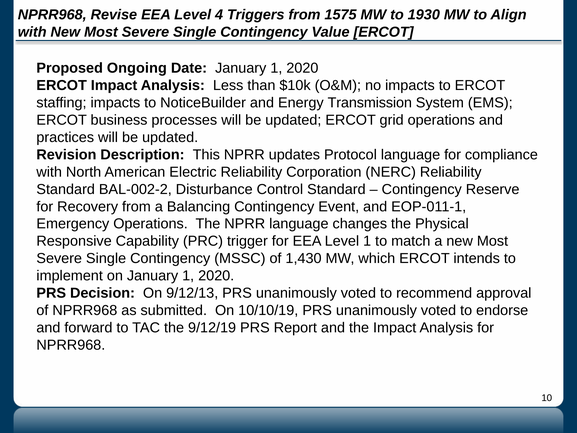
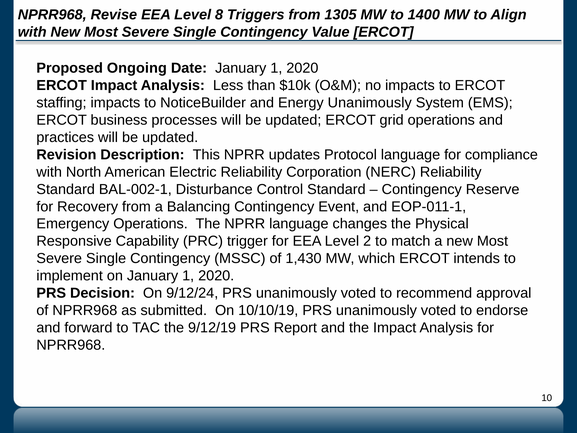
4: 4 -> 8
1575: 1575 -> 1305
1930: 1930 -> 1400
Energy Transmission: Transmission -> Unanimously
BAL-002-2: BAL-002-2 -> BAL-002-1
Level 1: 1 -> 2
9/12/13: 9/12/13 -> 9/12/24
